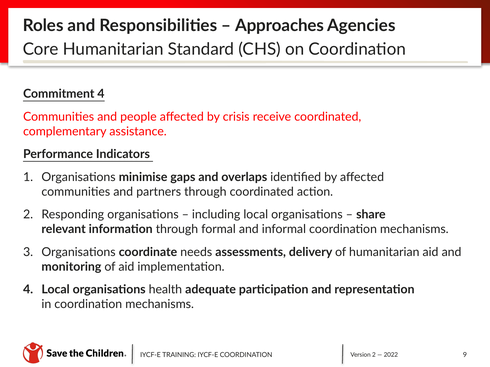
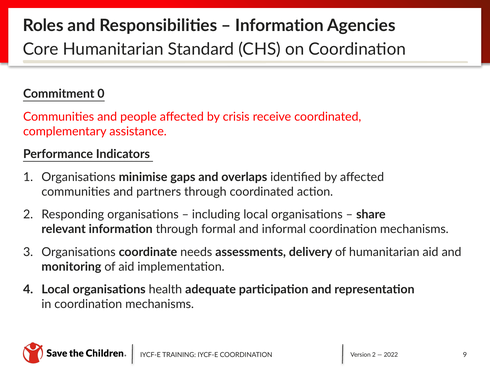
Approaches at (280, 26): Approaches -> Information
Commitment 4: 4 -> 0
